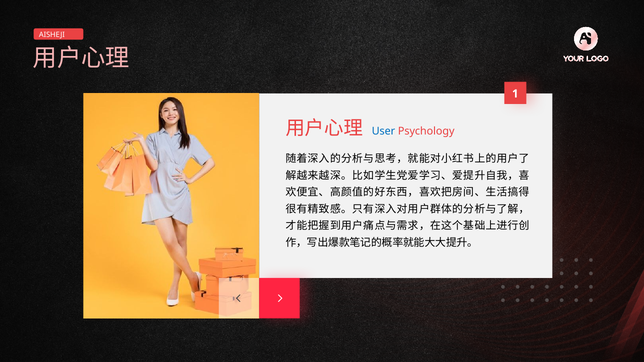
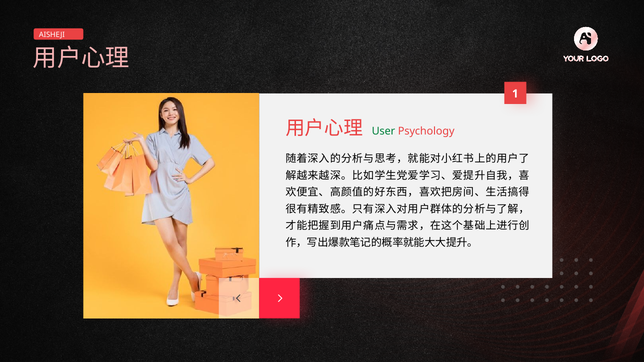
User colour: blue -> green
